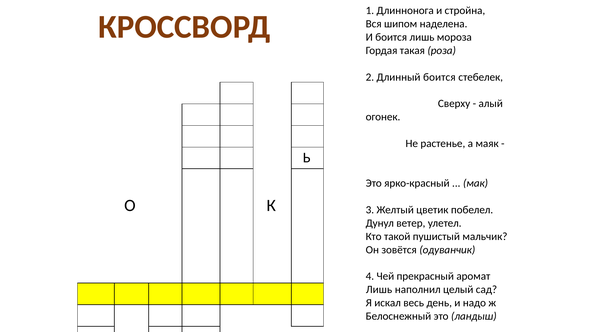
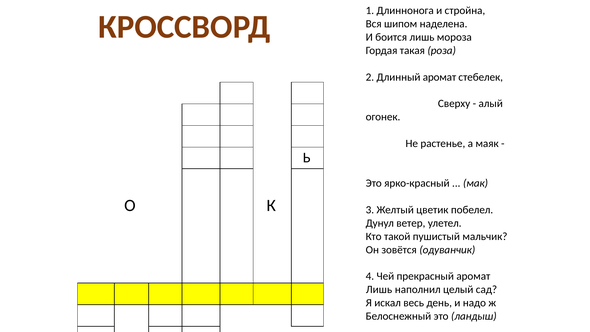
Длинный боится: боится -> аромат
